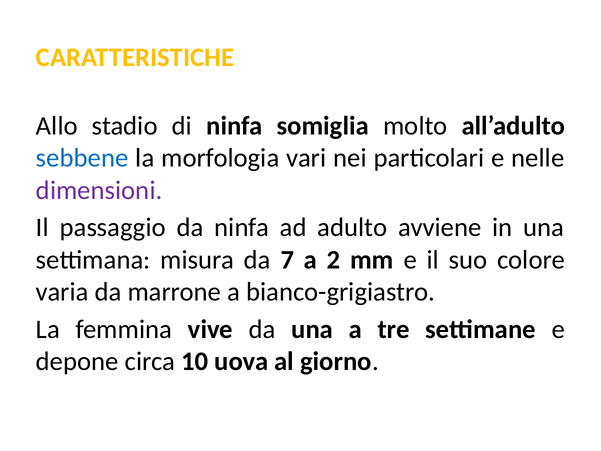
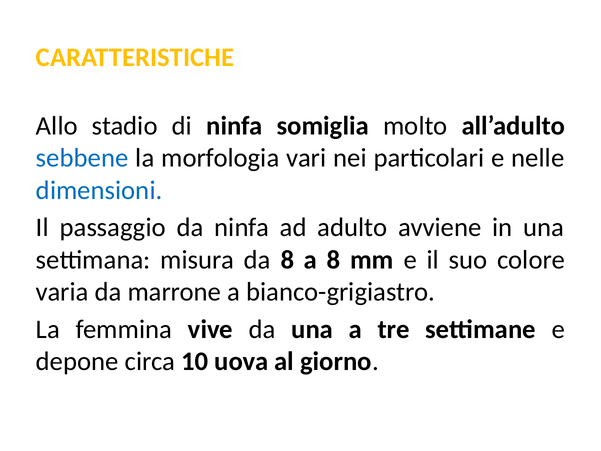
dimensioni colour: purple -> blue
da 7: 7 -> 8
a 2: 2 -> 8
